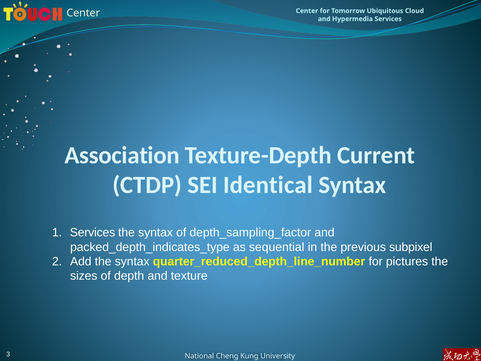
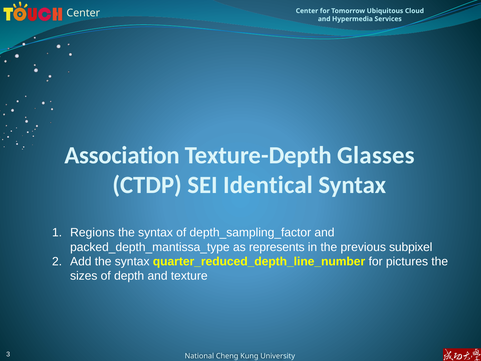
Current: Current -> Glasses
Services at (93, 232): Services -> Regions
packed_depth_indicates_type: packed_depth_indicates_type -> packed_depth_mantissa_type
sequential: sequential -> represents
